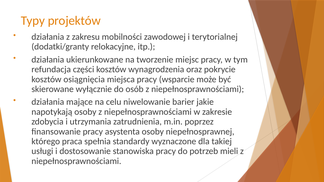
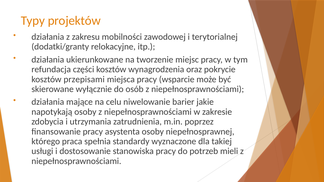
osiągnięcia: osiągnięcia -> przepisami
